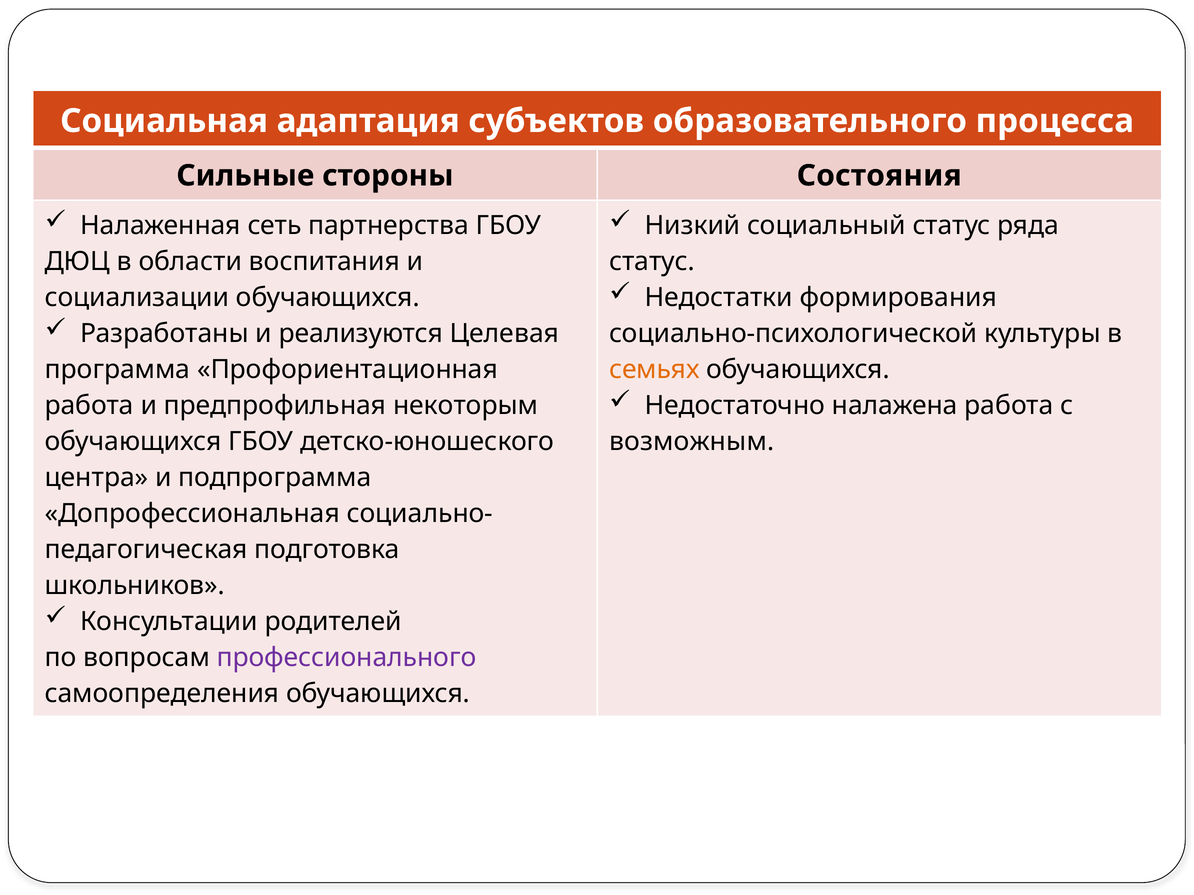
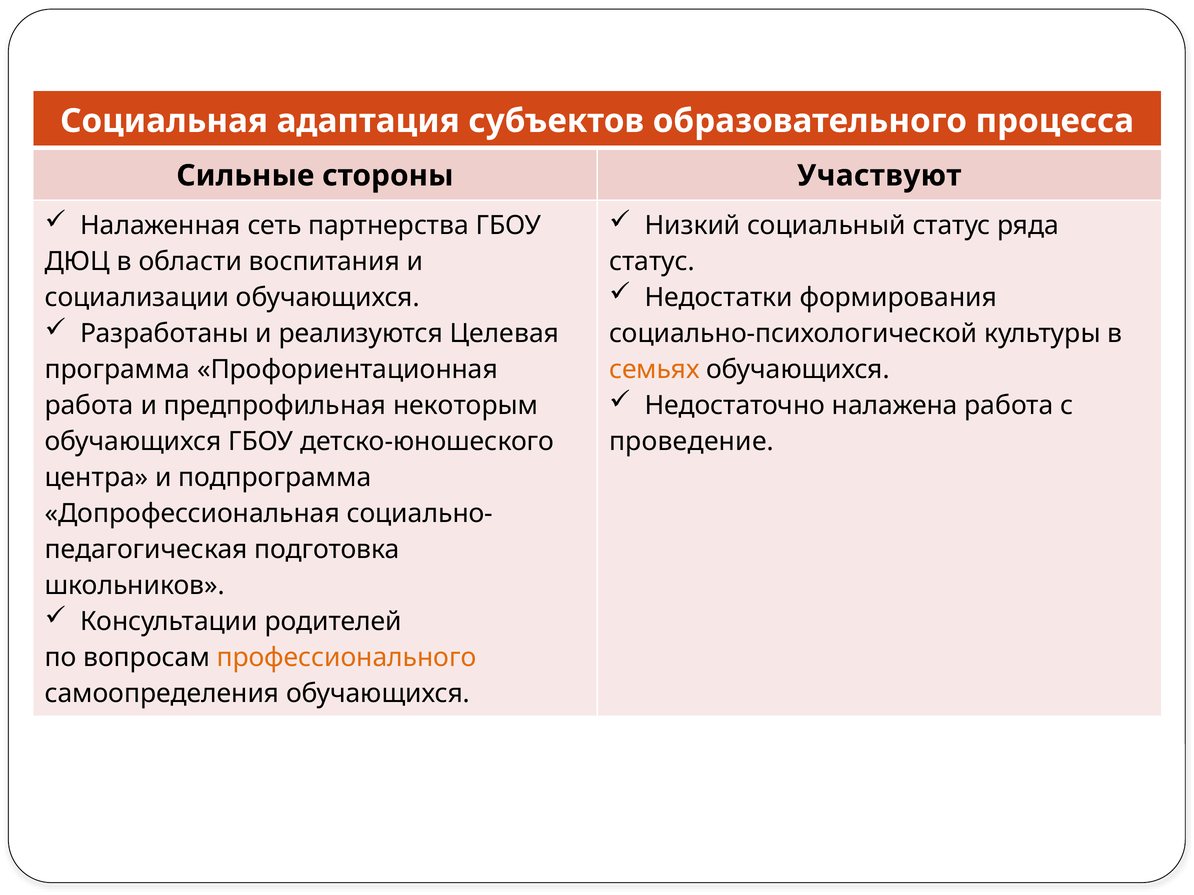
Состояния: Состояния -> Участвуют
возможным: возможным -> проведение
профессионального colour: purple -> orange
